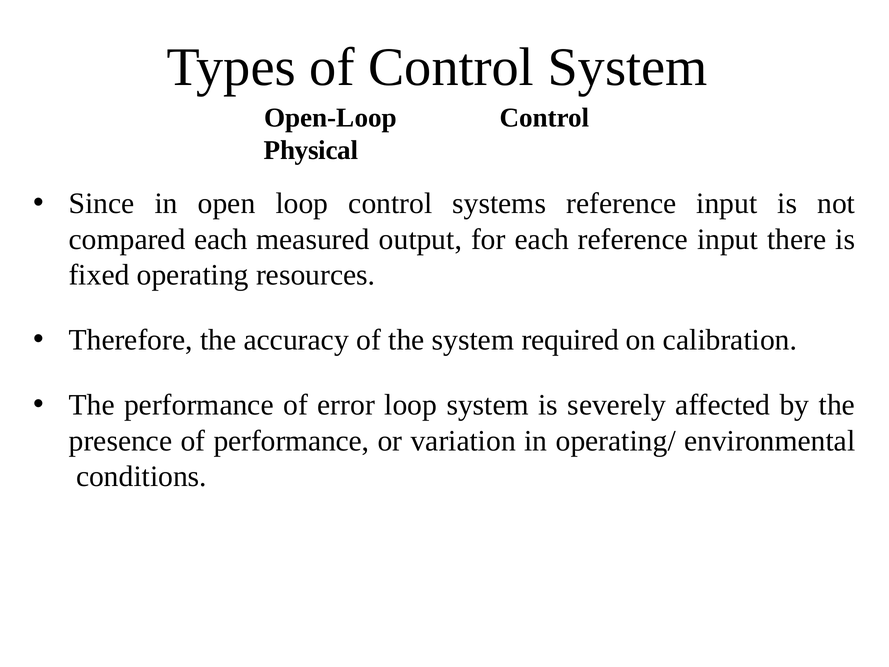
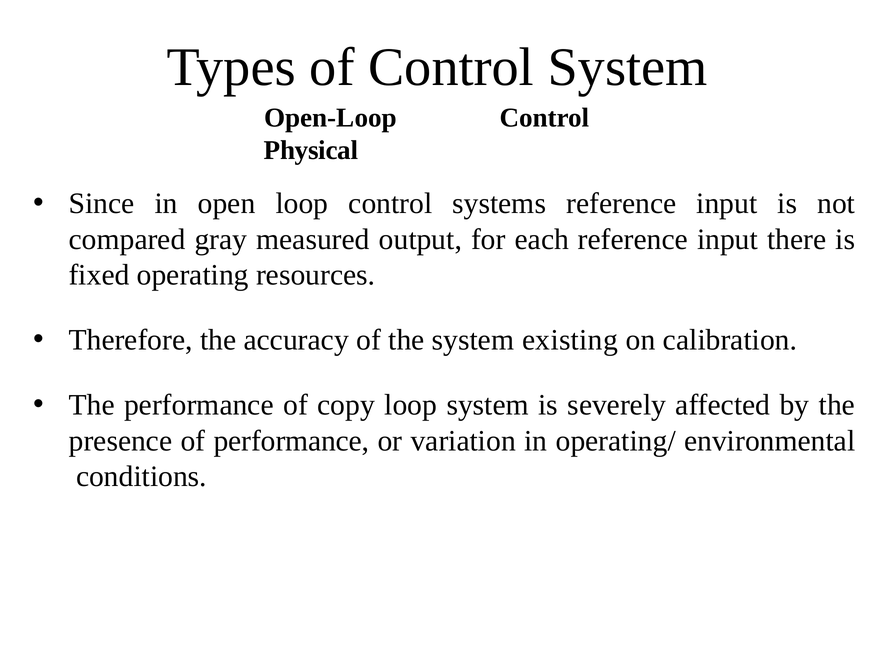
compared each: each -> gray
required: required -> existing
error: error -> copy
